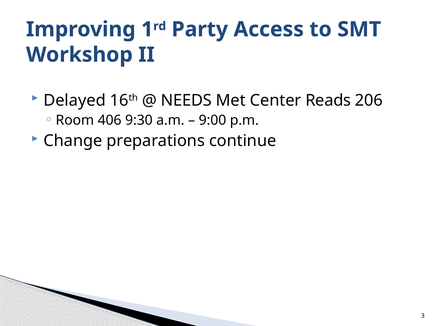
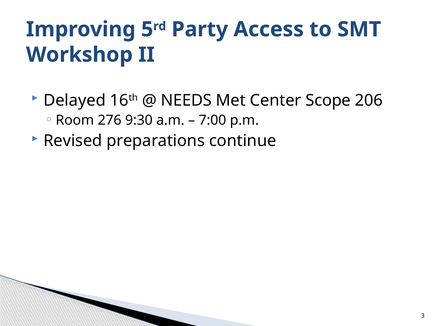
1: 1 -> 5
Reads: Reads -> Scope
406: 406 -> 276
9:00: 9:00 -> 7:00
Change: Change -> Revised
